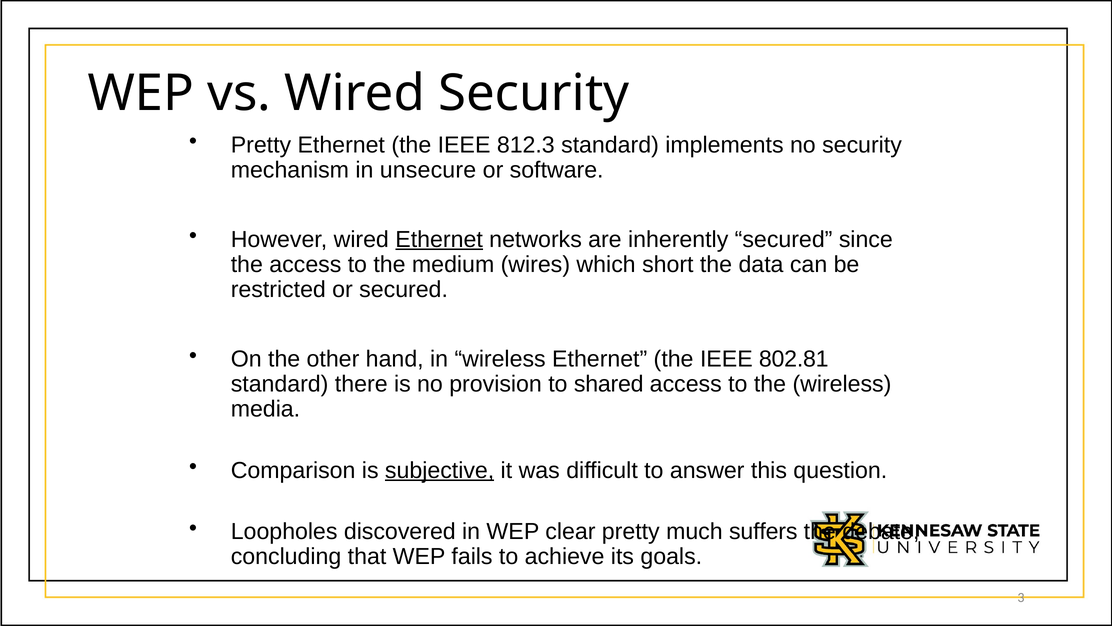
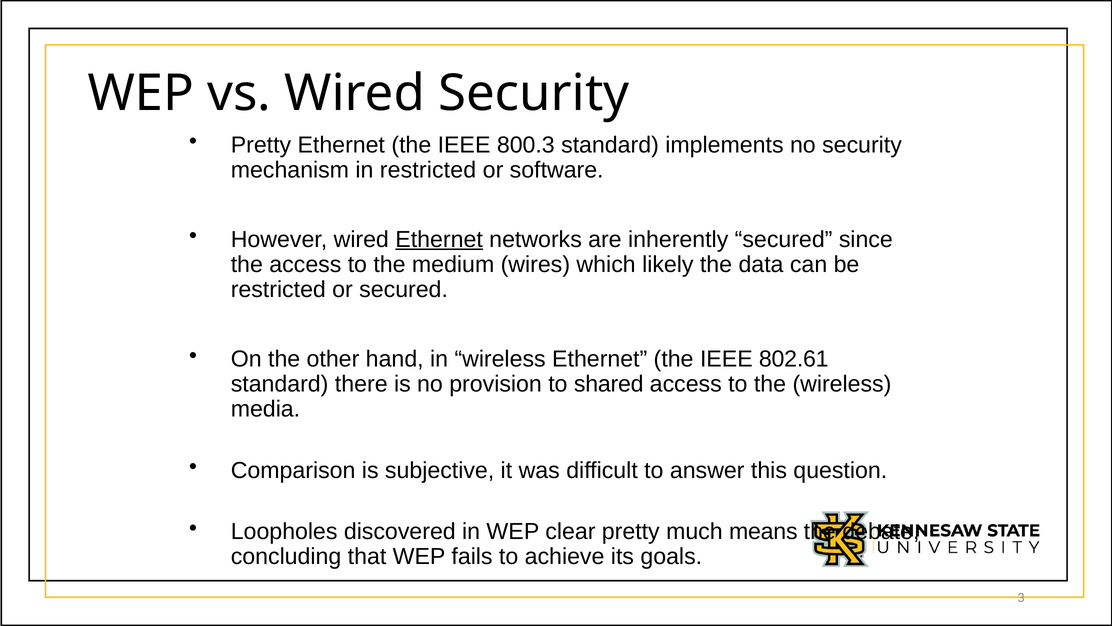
812.3: 812.3 -> 800.3
in unsecure: unsecure -> restricted
short: short -> likely
802.81: 802.81 -> 802.61
subjective underline: present -> none
suffers: suffers -> means
